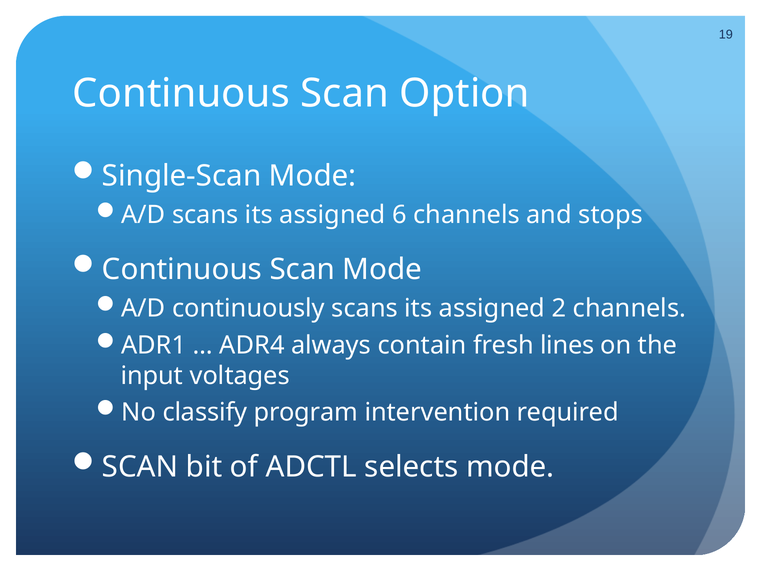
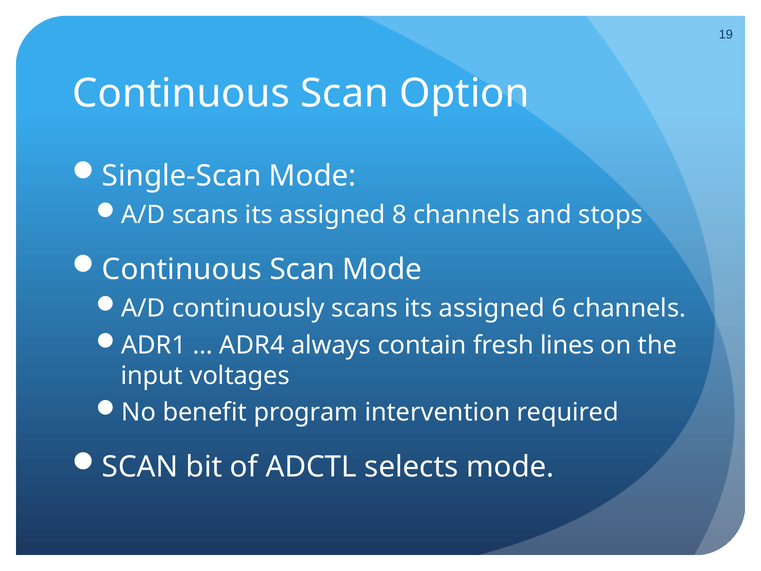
6: 6 -> 8
2: 2 -> 6
classify: classify -> benefit
